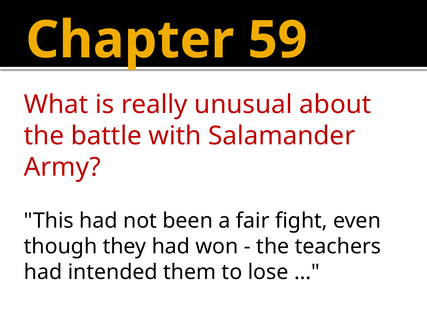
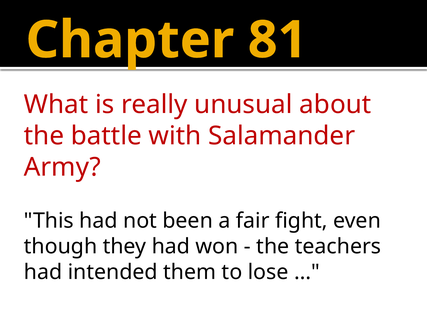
59: 59 -> 81
